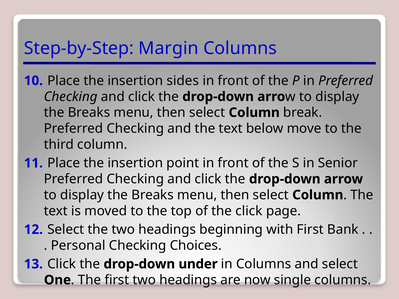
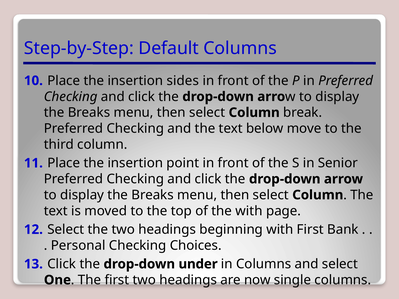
Margin: Margin -> Default
the click: click -> with
